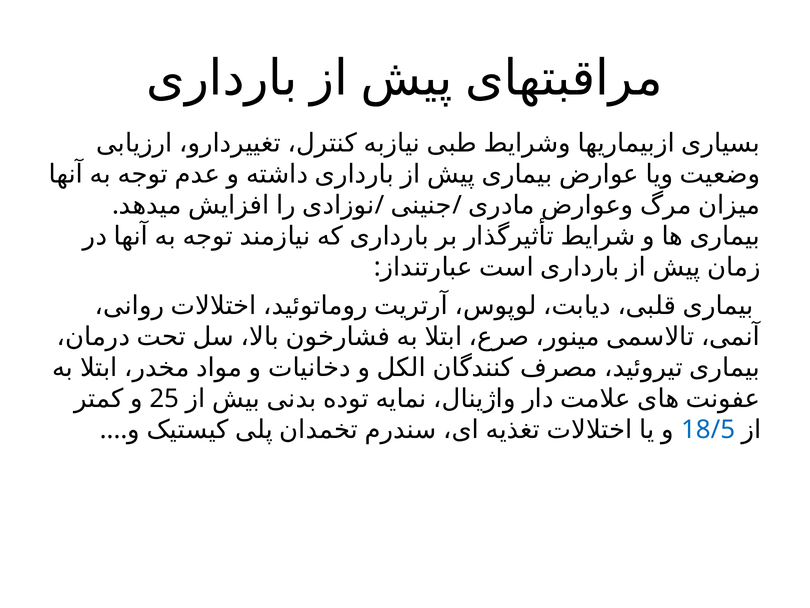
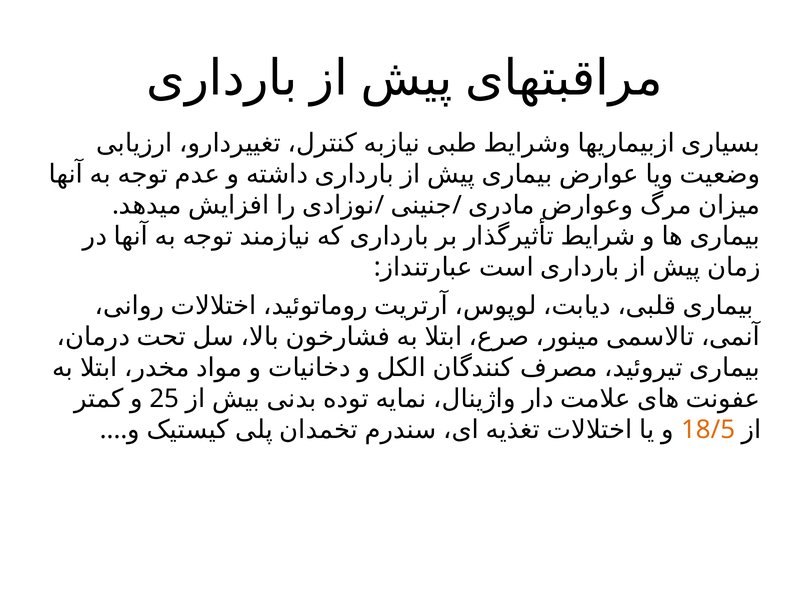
18/5 colour: blue -> orange
